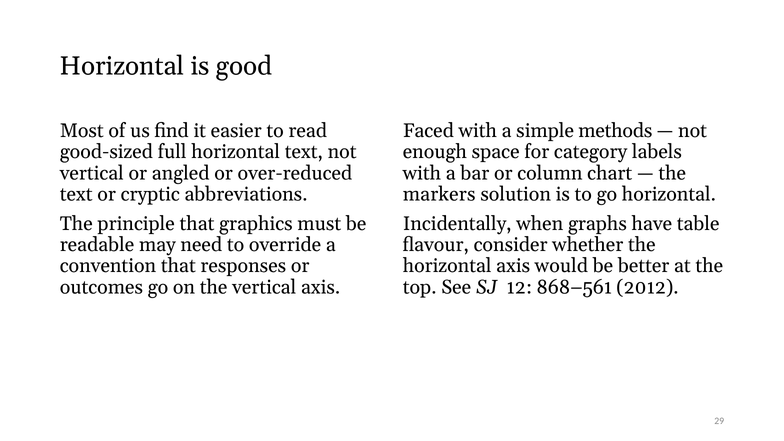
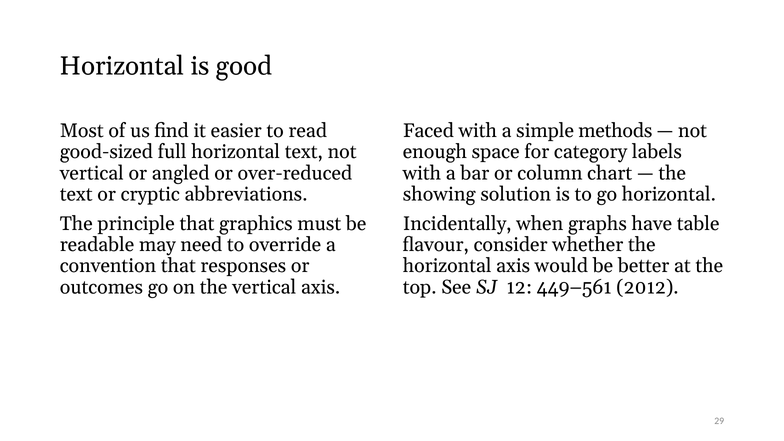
markers: markers -> showing
868–561: 868–561 -> 449–561
